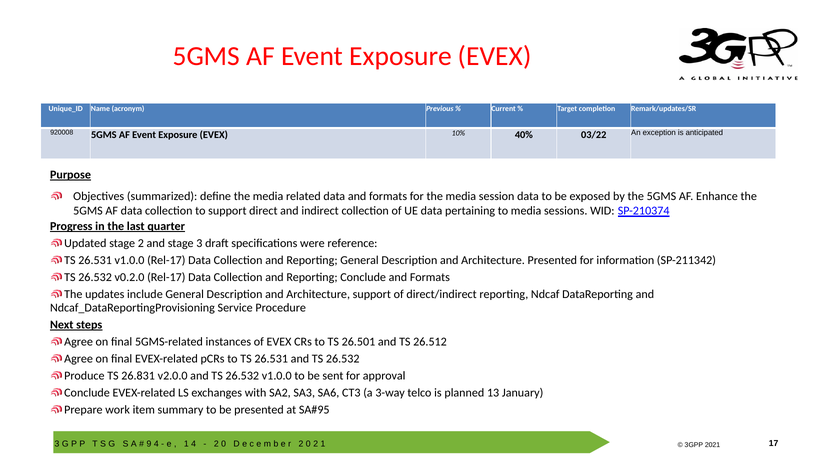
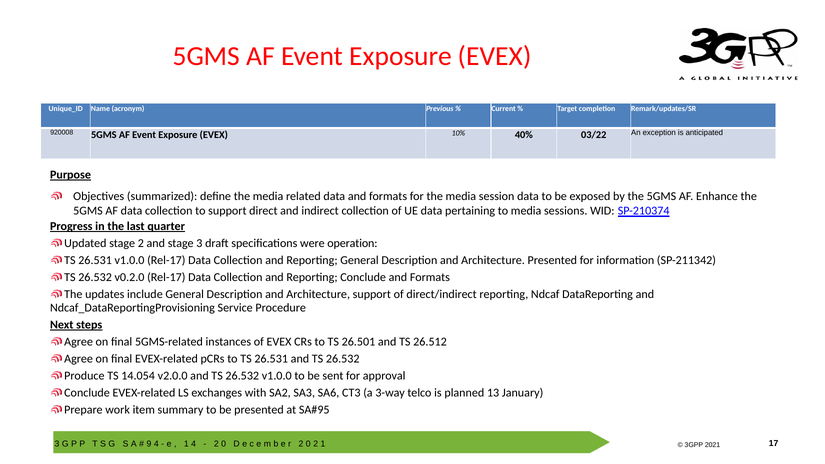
reference: reference -> operation
26.831: 26.831 -> 14.054
